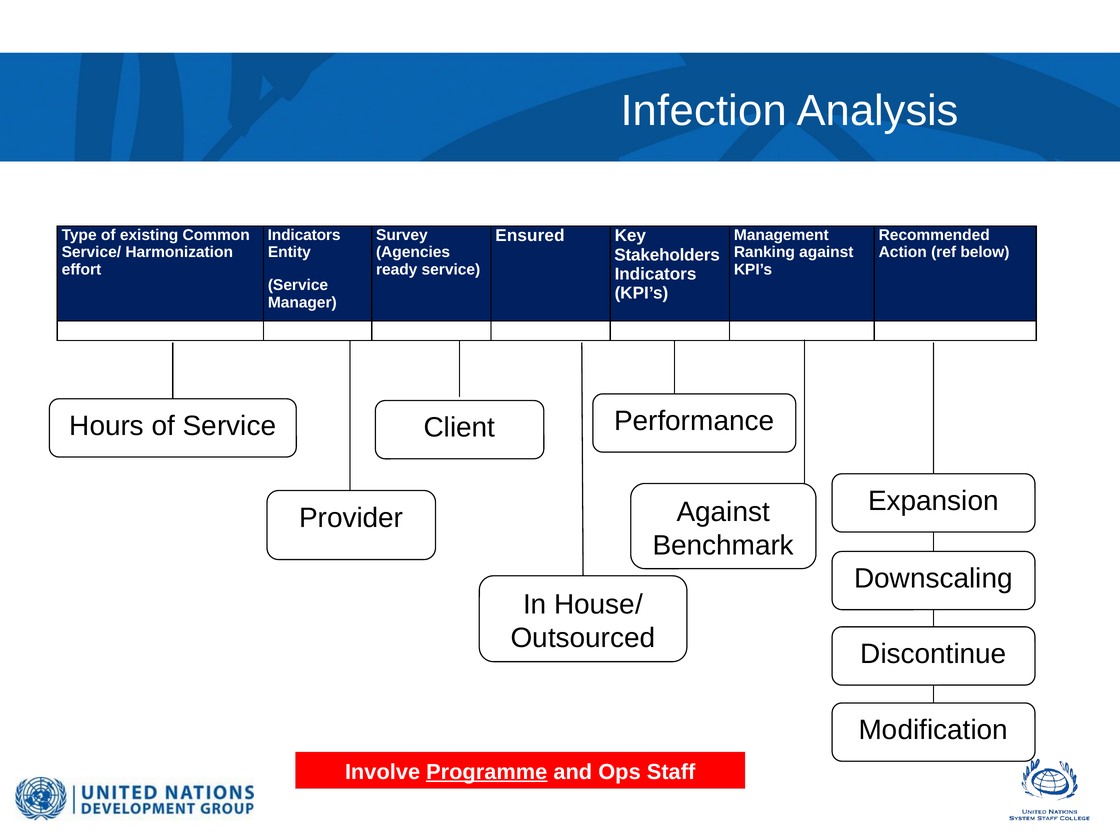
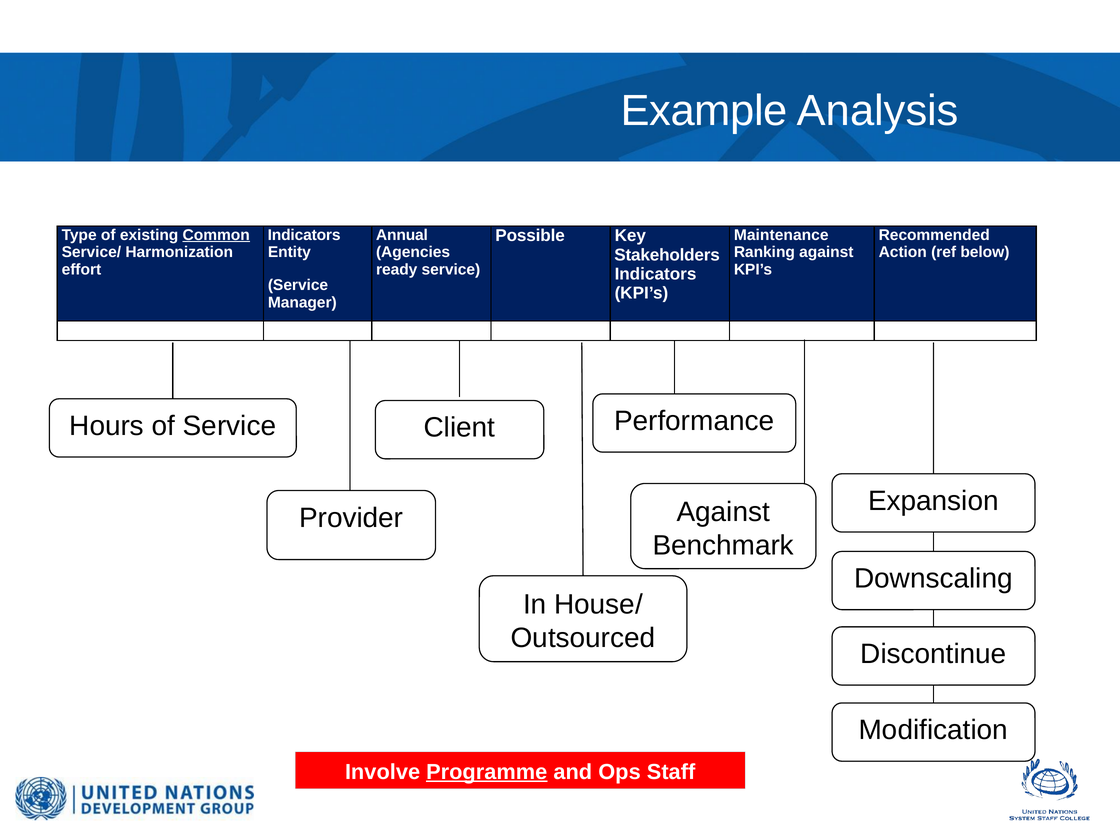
Infection: Infection -> Example
Common underline: none -> present
Survey: Survey -> Annual
Management: Management -> Maintenance
Ensured: Ensured -> Possible
